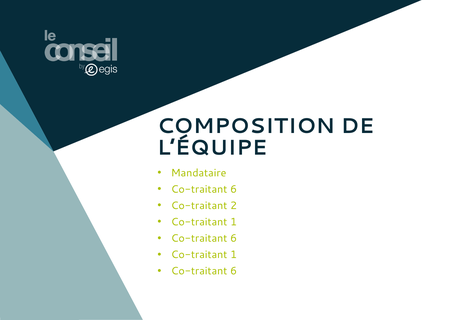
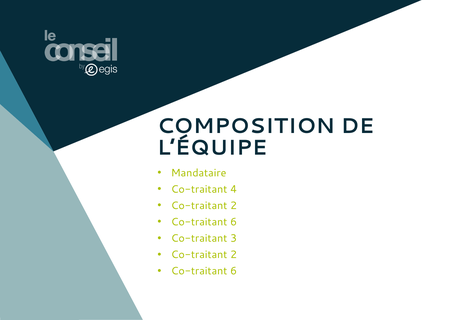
6 at (234, 190): 6 -> 4
1 at (234, 222): 1 -> 6
6 at (234, 239): 6 -> 3
1 at (234, 255): 1 -> 2
